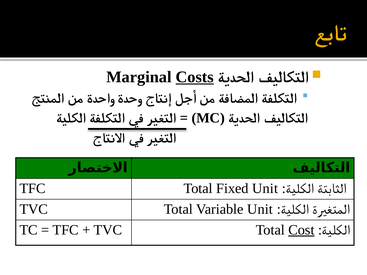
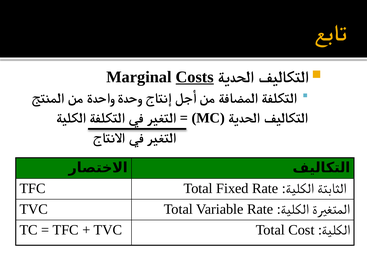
Fixed Unit: Unit -> Rate
Variable Unit: Unit -> Rate
Cost underline: present -> none
